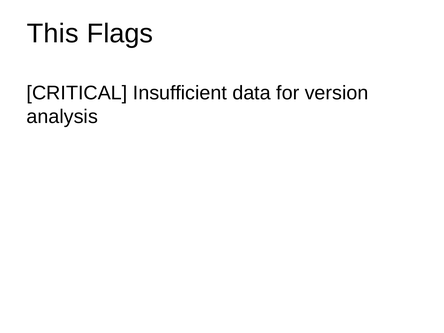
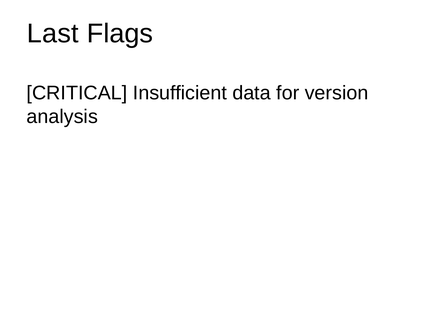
This: This -> Last
